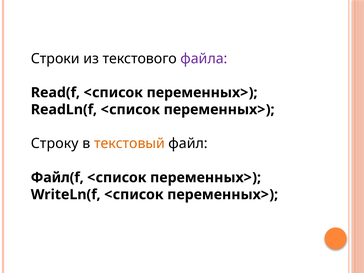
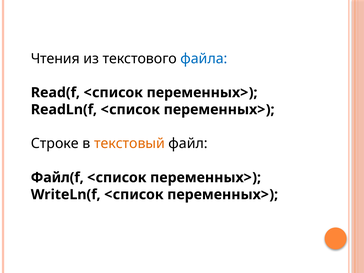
Строки: Строки -> Чтения
файла colour: purple -> blue
Строку: Строку -> Строке
